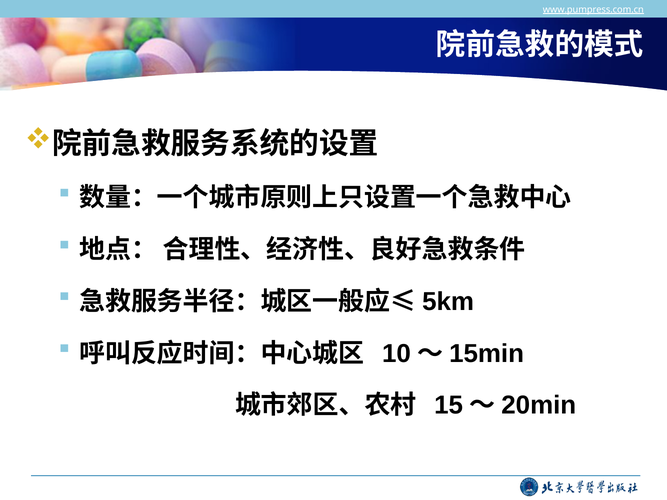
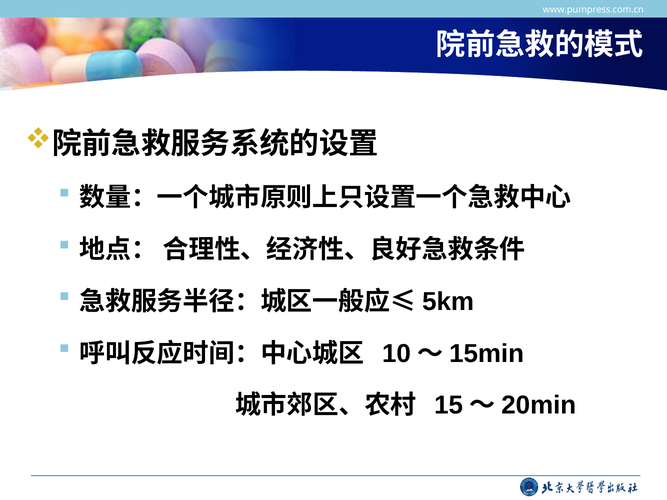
www.pumpress.com.cn underline: present -> none
